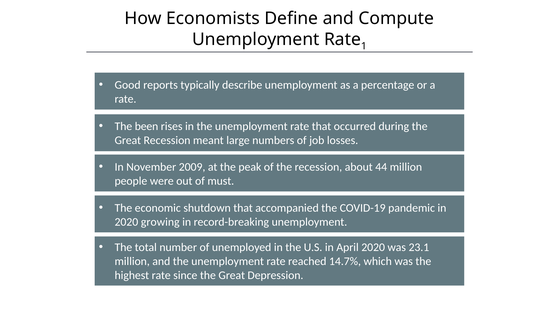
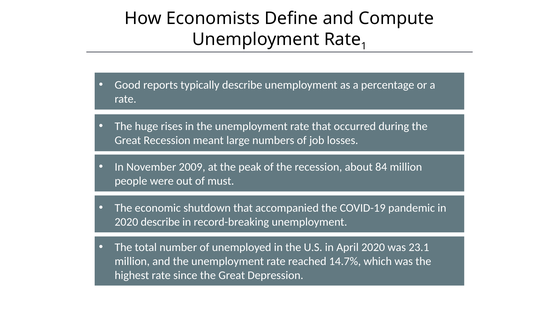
been: been -> huge
44: 44 -> 84
2020 growing: growing -> describe
